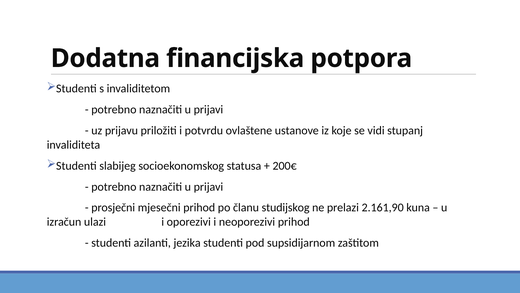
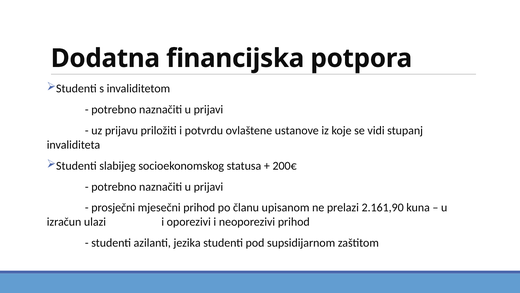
studijskog: studijskog -> upisanom
